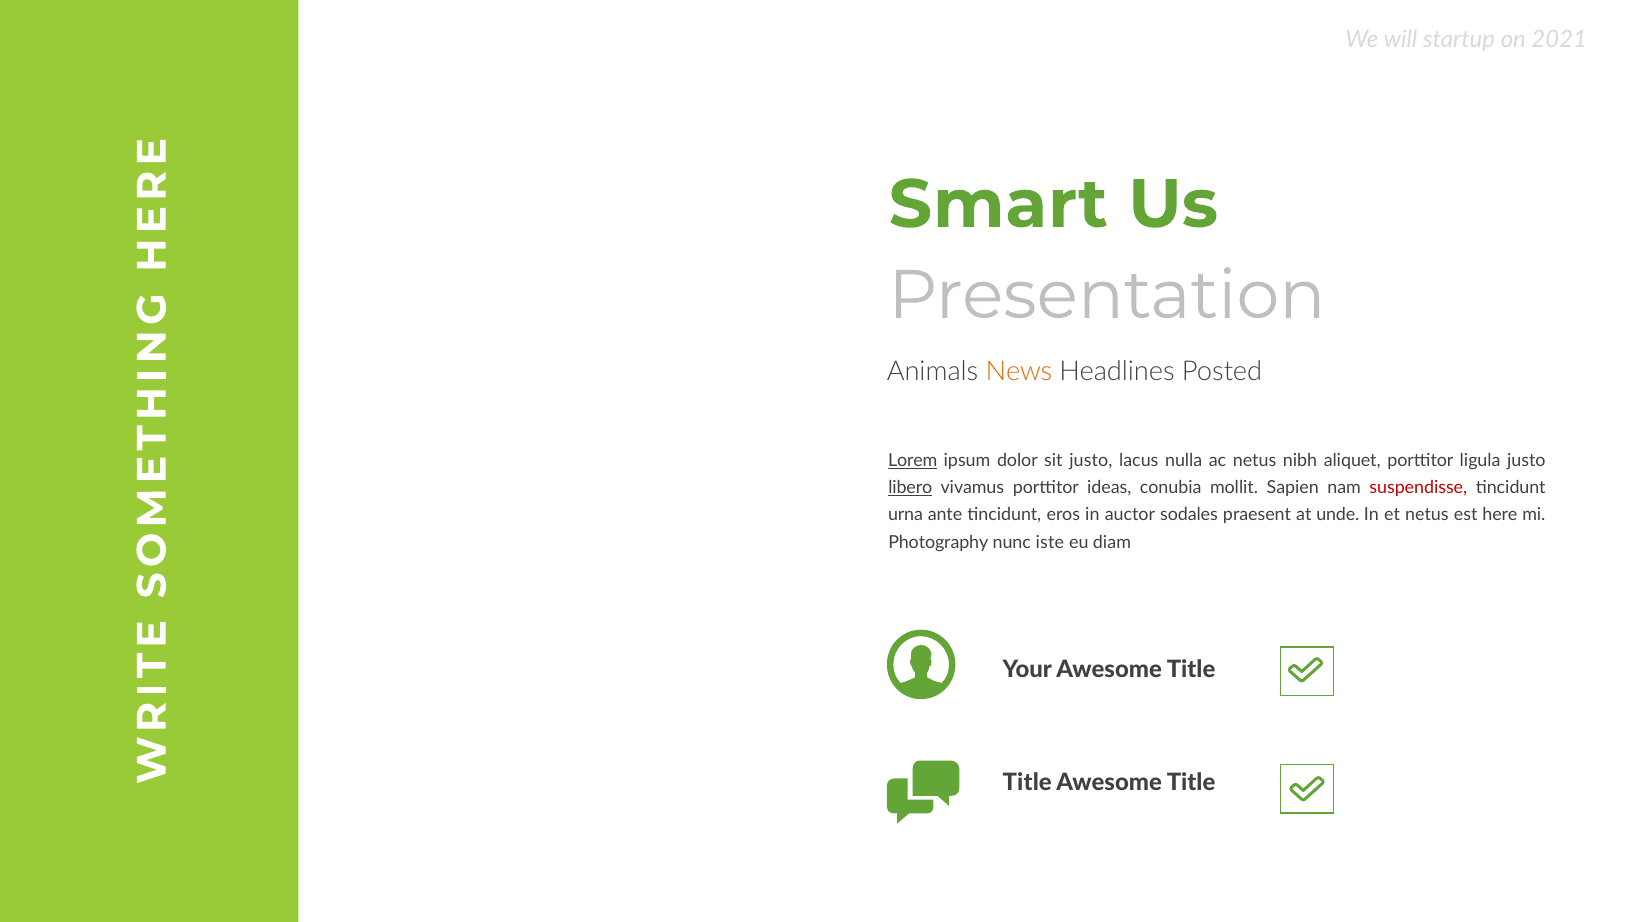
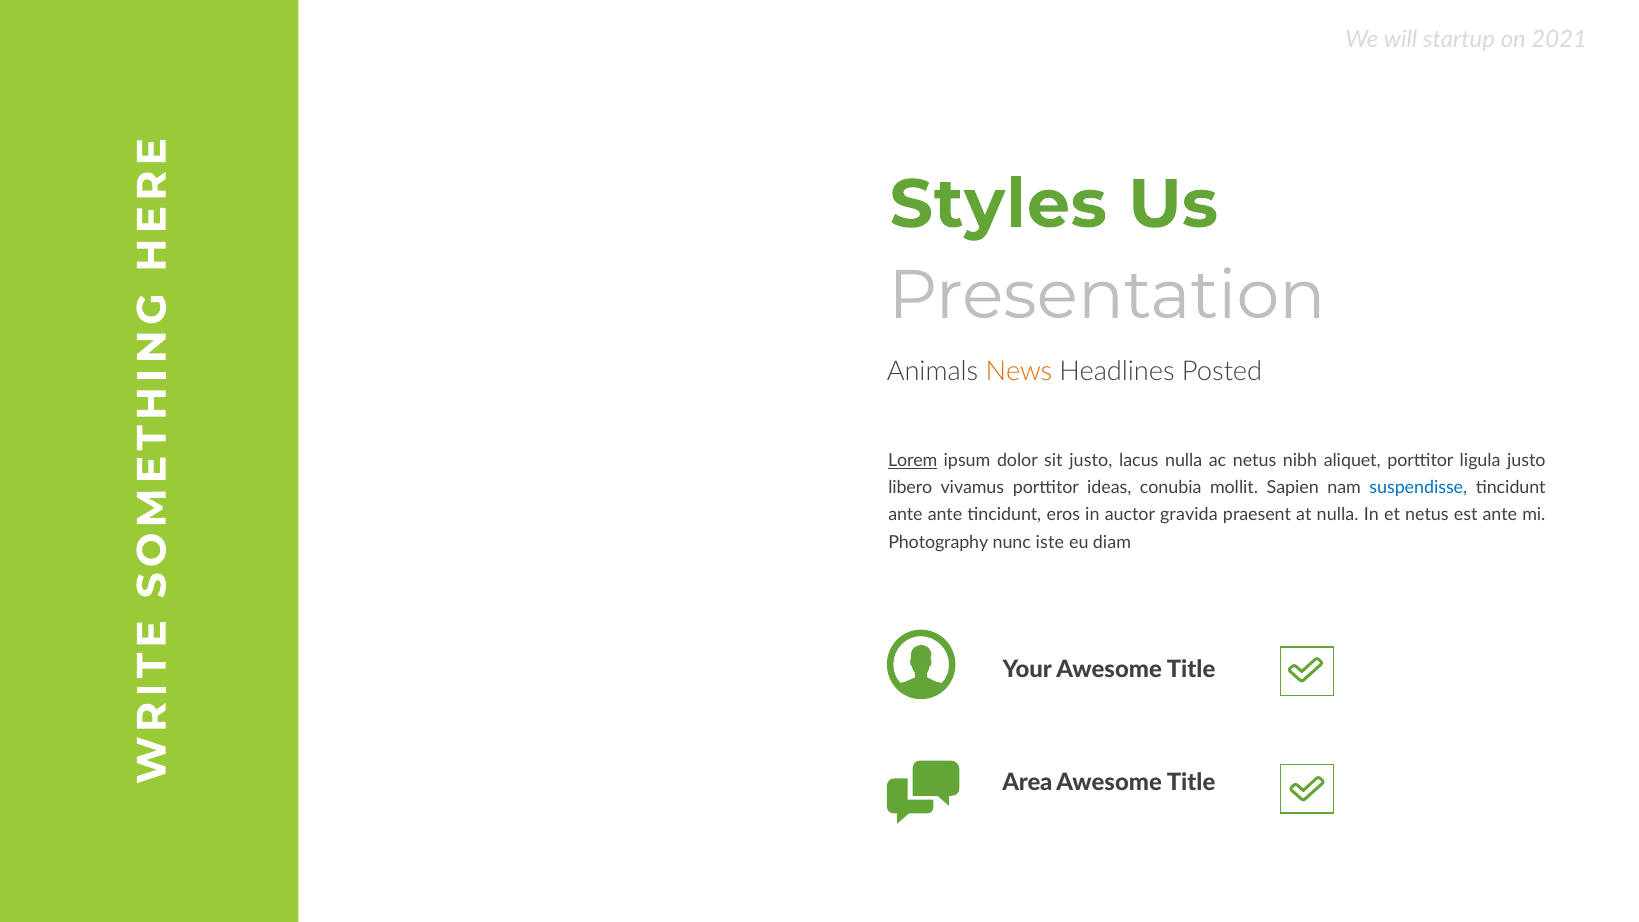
Smart: Smart -> Styles
libero underline: present -> none
suspendisse colour: red -> blue
urna at (906, 515): urna -> ante
sodales: sodales -> gravida
at unde: unde -> nulla
est here: here -> ante
Title at (1027, 783): Title -> Area
